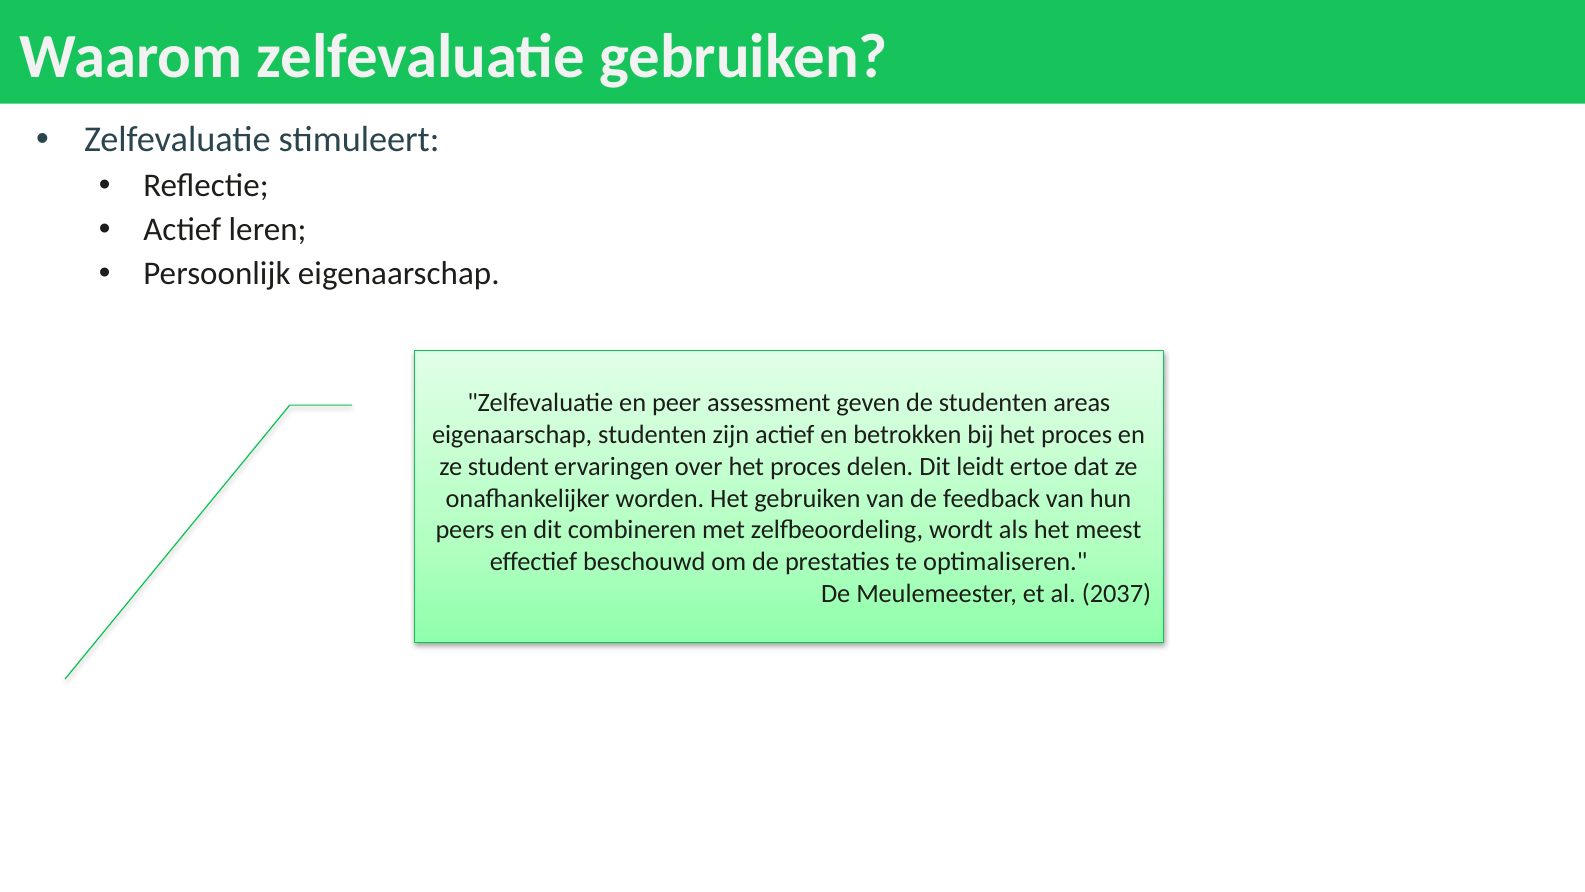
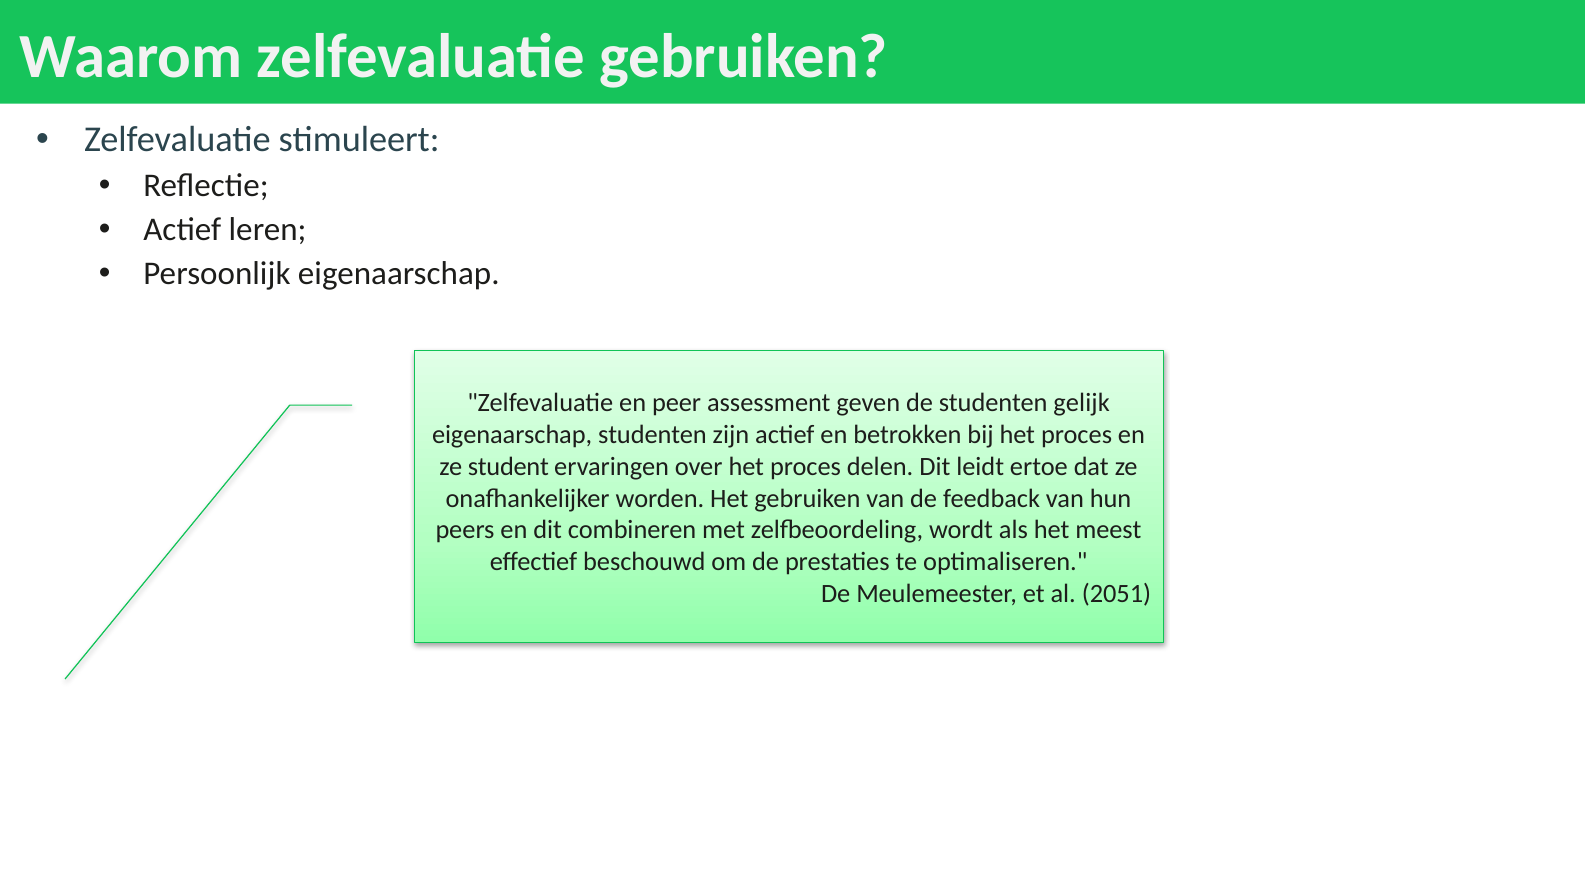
areas: areas -> gelijk
2037: 2037 -> 2051
